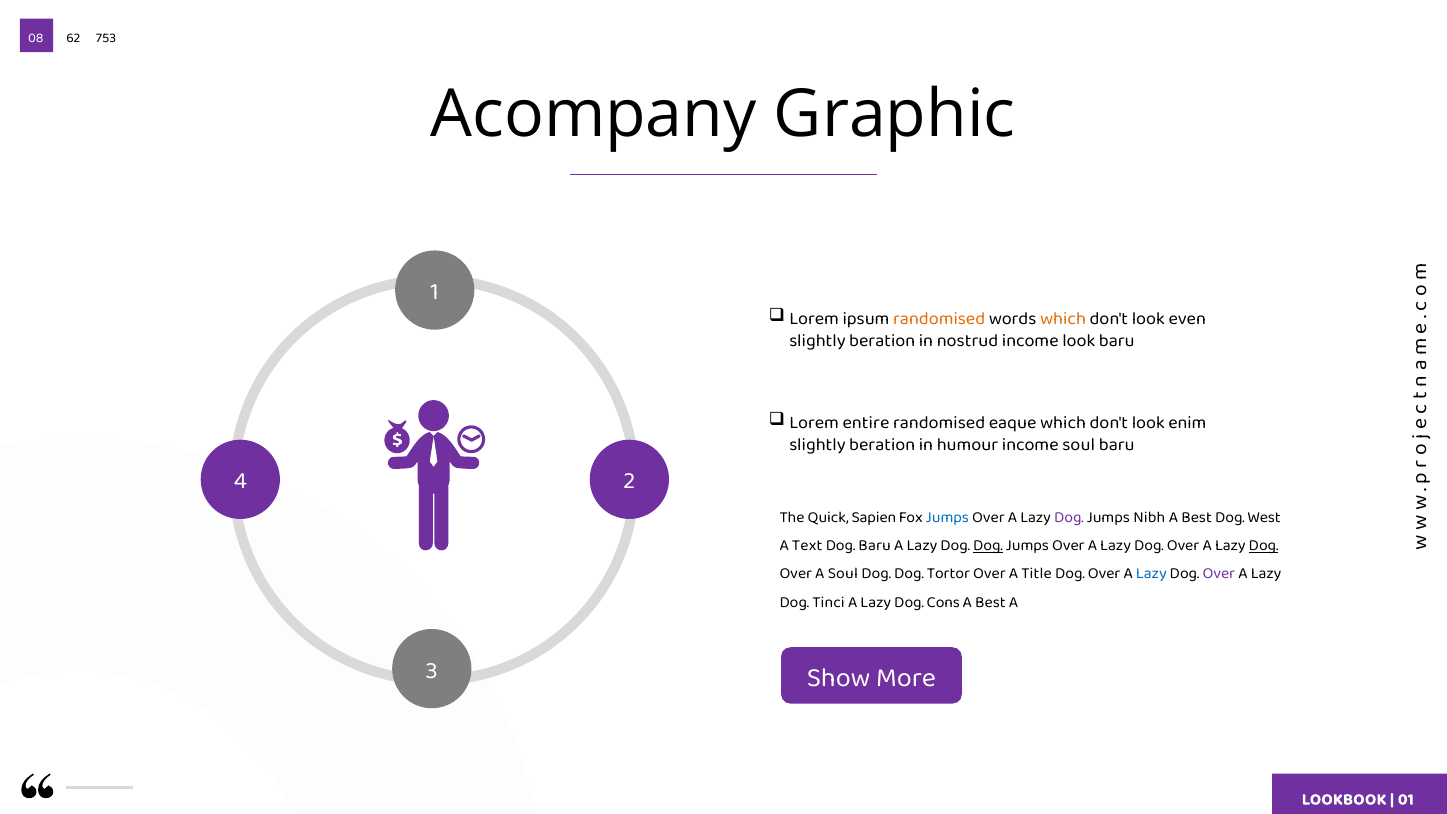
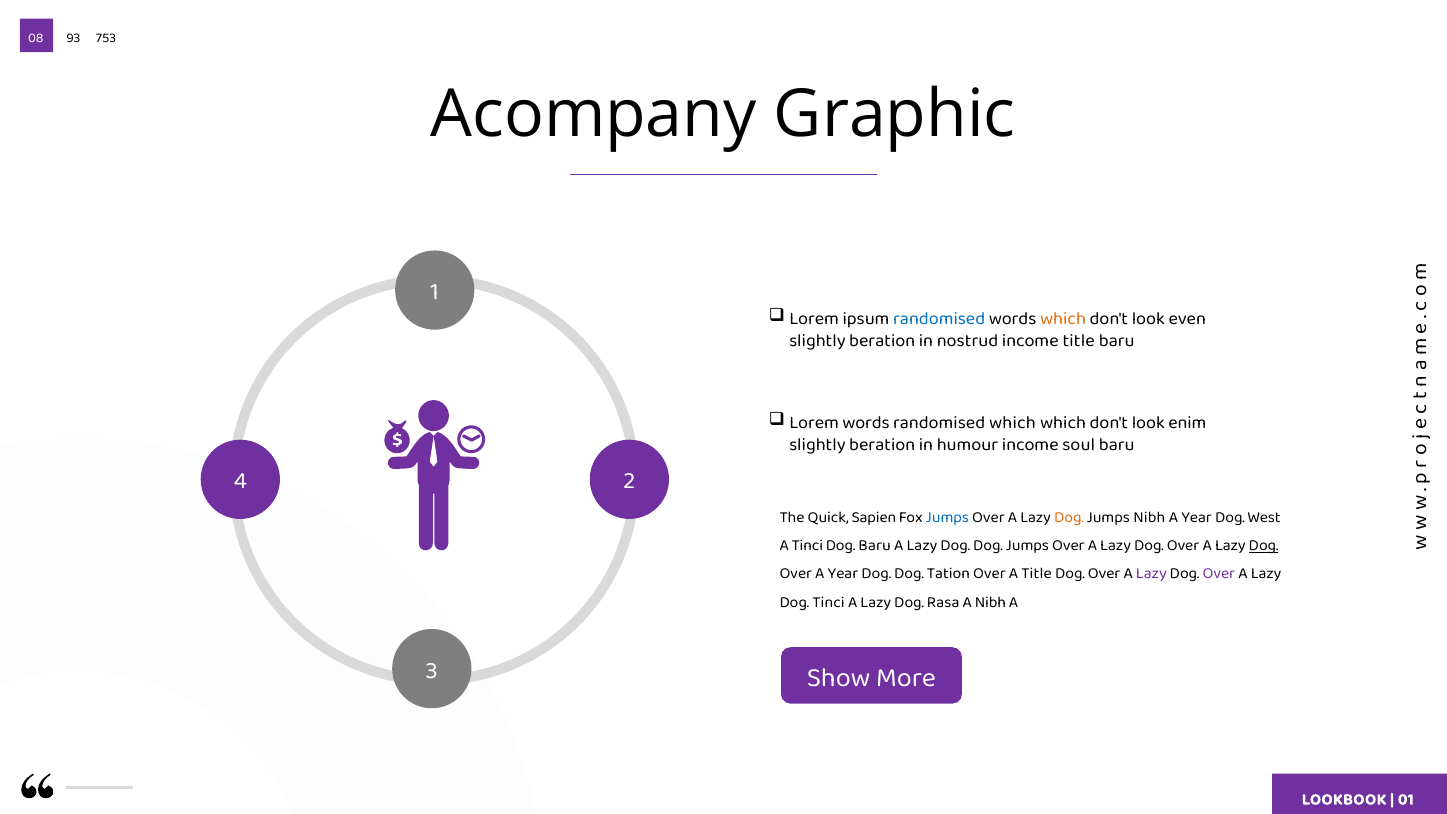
62: 62 -> 93
randomised at (939, 319) colour: orange -> blue
income look: look -> title
Lorem entire: entire -> words
randomised eaque: eaque -> which
Dog at (1069, 517) colour: purple -> orange
Best at (1197, 517): Best -> Year
A Text: Text -> Tinci
Dog at (988, 545) underline: present -> none
Over A Soul: Soul -> Year
Tortor: Tortor -> Tation
Lazy at (1151, 574) colour: blue -> purple
Cons: Cons -> Rasa
Best at (990, 602): Best -> Nibh
